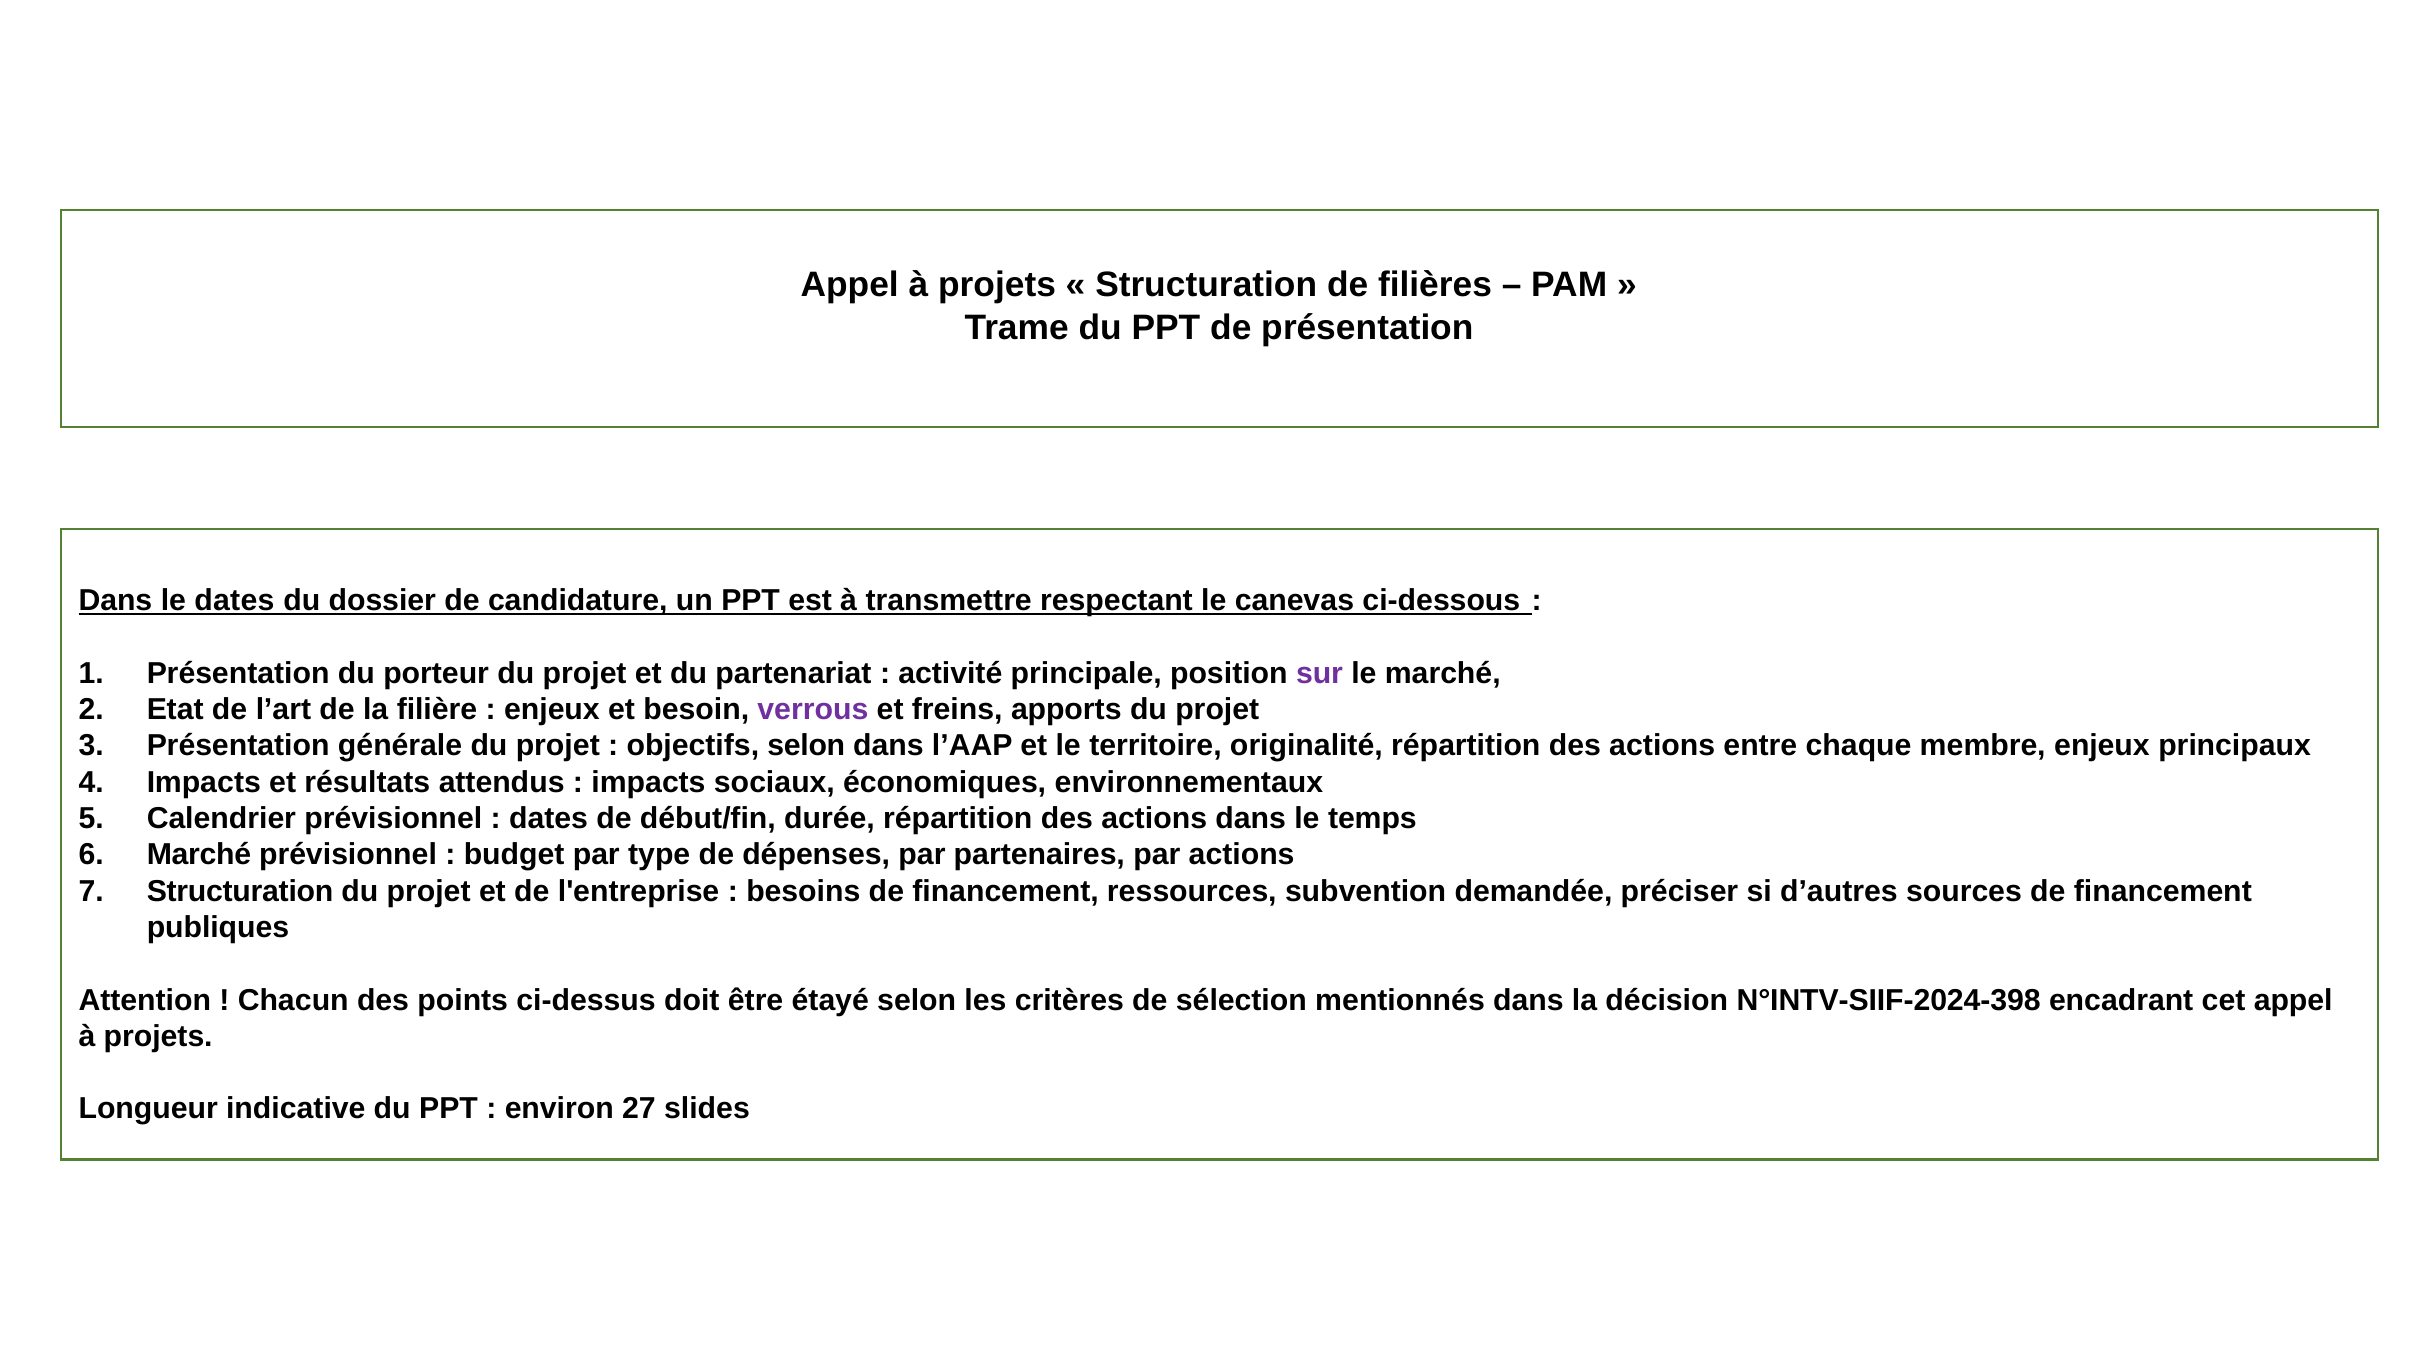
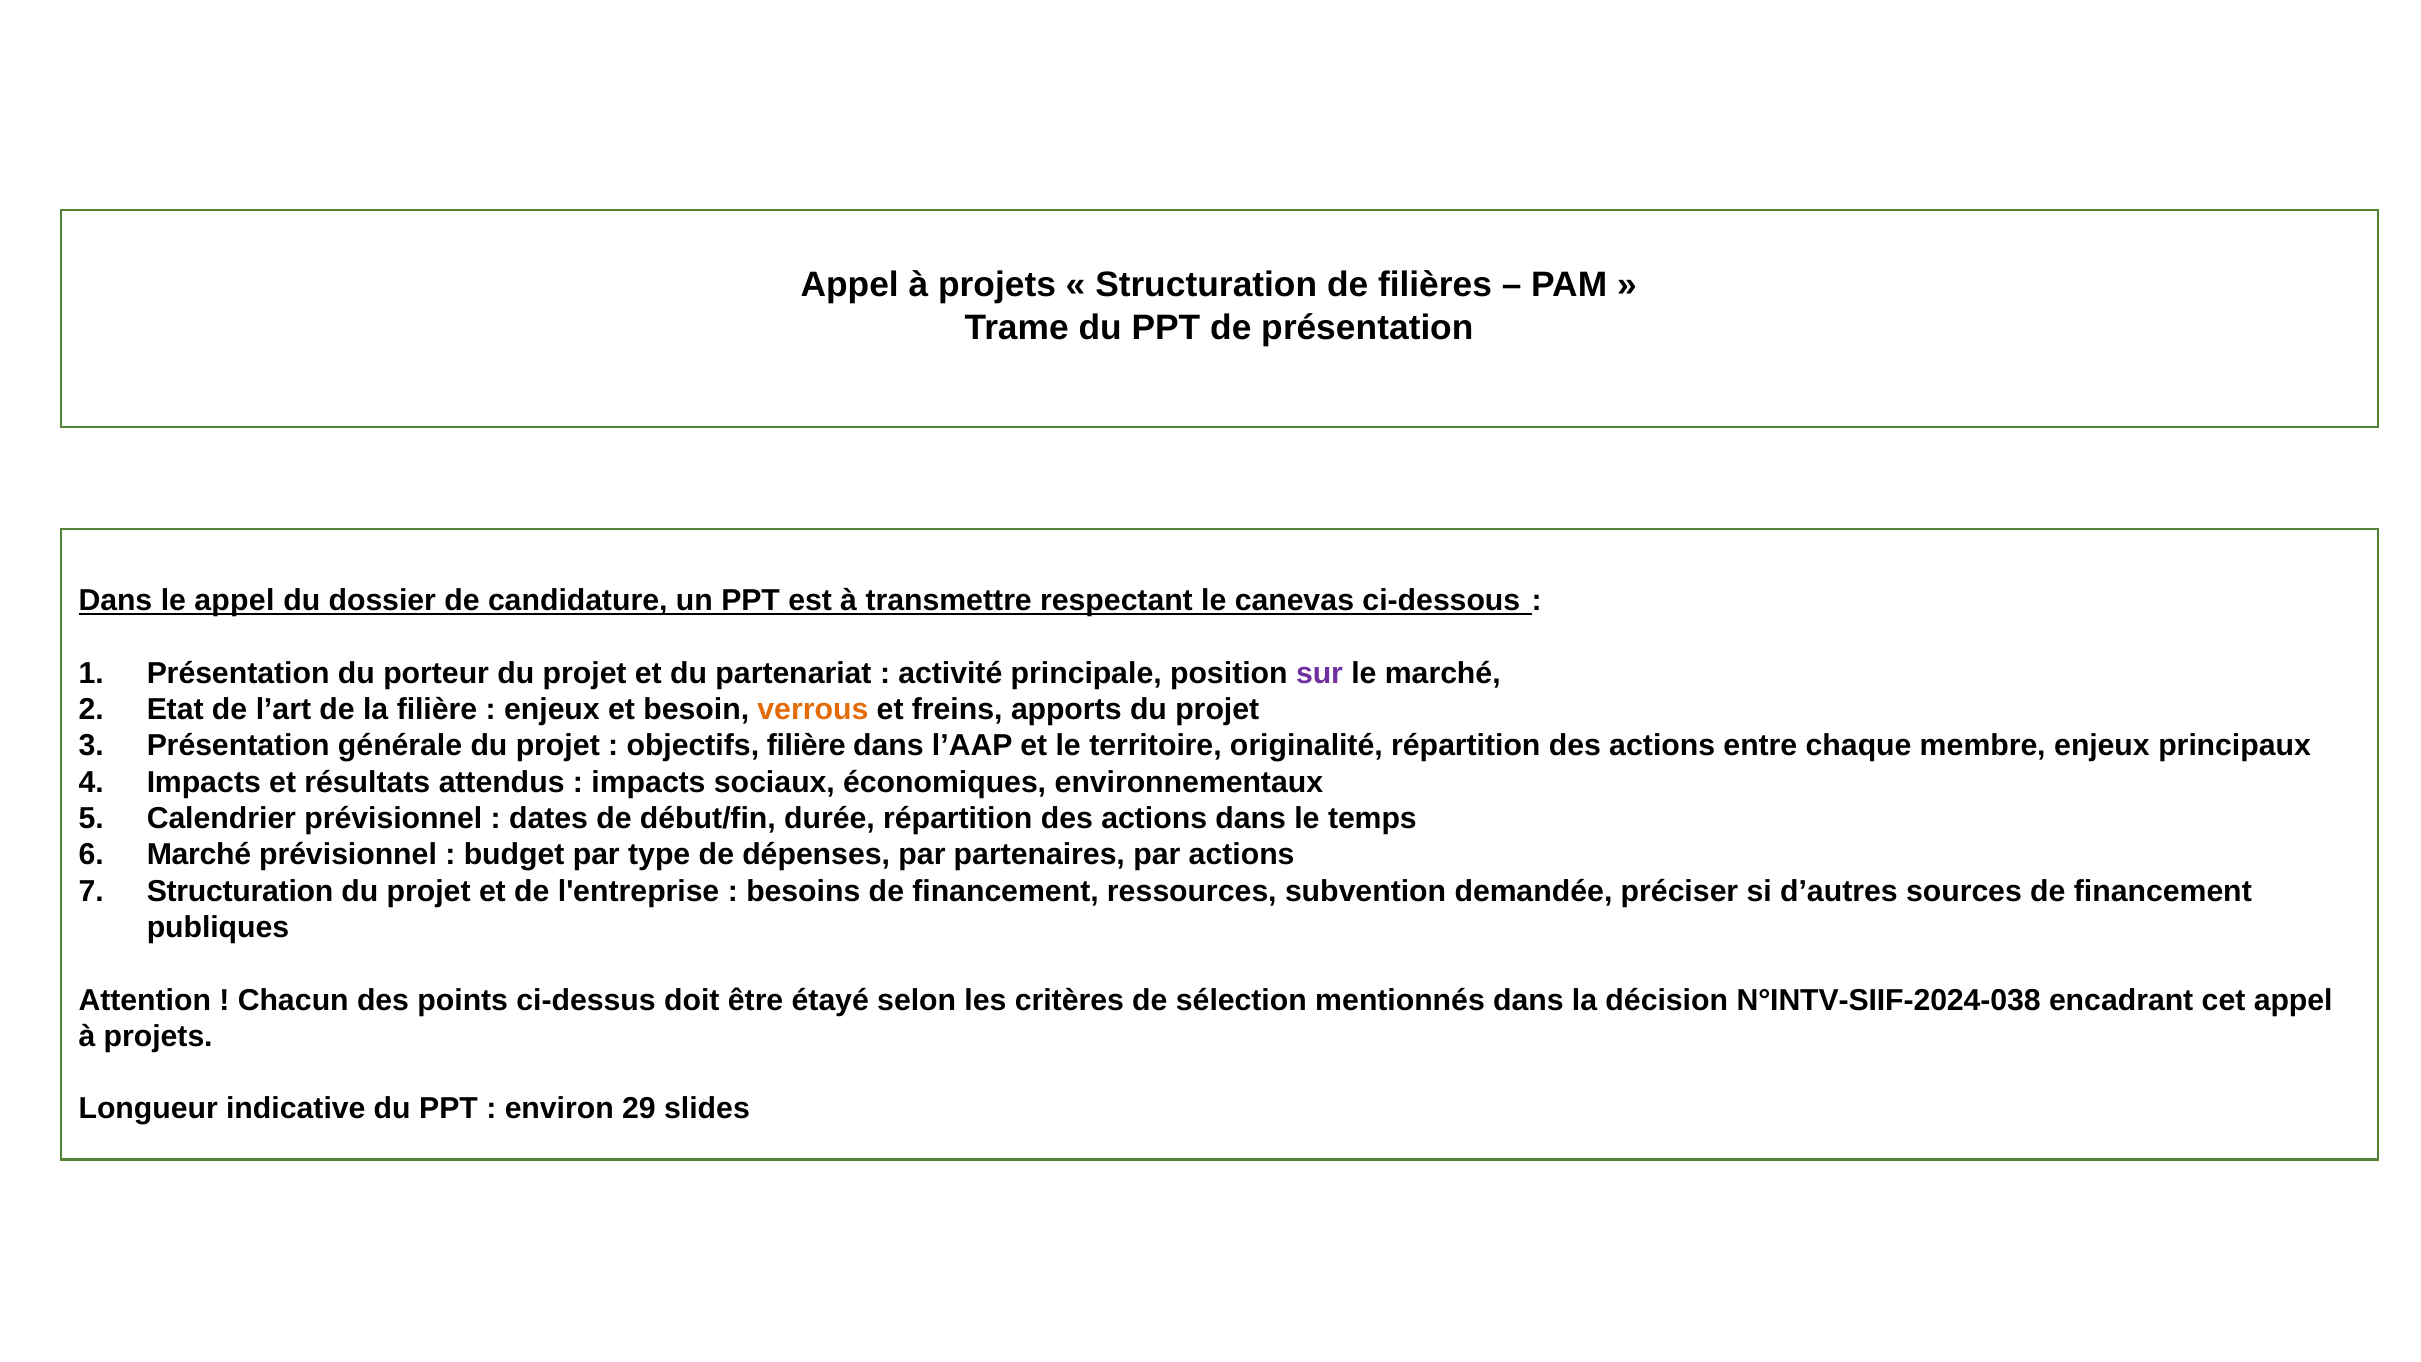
le dates: dates -> appel
verrous colour: purple -> orange
objectifs selon: selon -> filière
N°INTV-SIIF-2024-398: N°INTV-SIIF-2024-398 -> N°INTV-SIIF-2024-038
27: 27 -> 29
